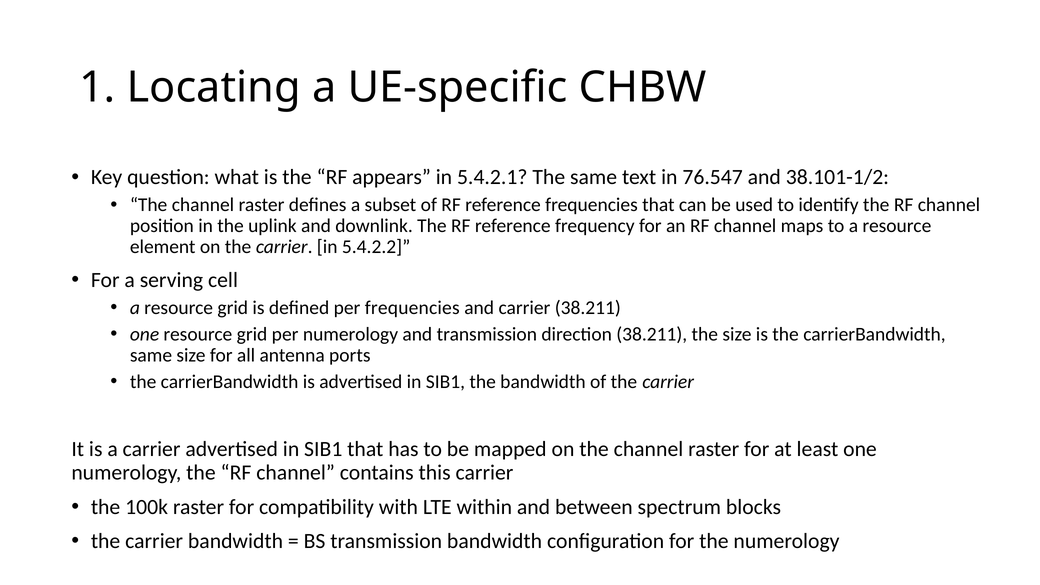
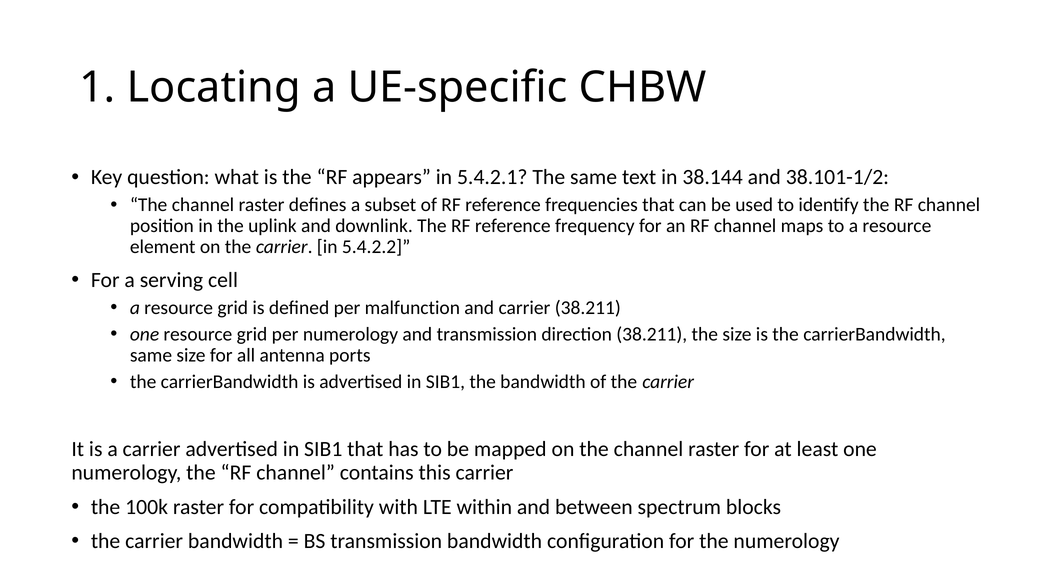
76.547: 76.547 -> 38.144
per frequencies: frequencies -> malfunction
